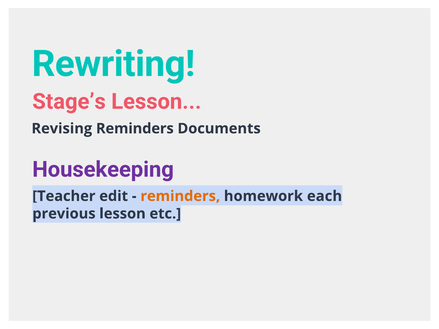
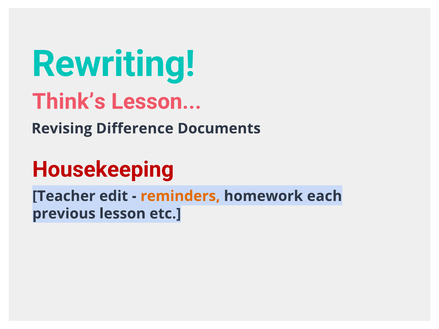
Stage’s: Stage’s -> Think’s
Revising Reminders: Reminders -> Difference
Housekeeping colour: purple -> red
